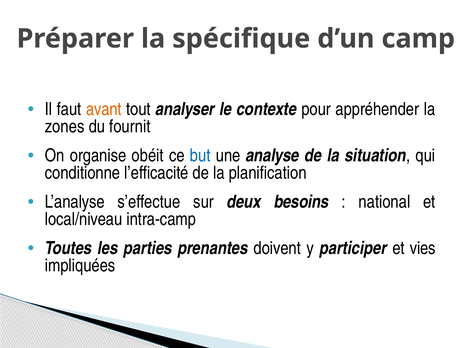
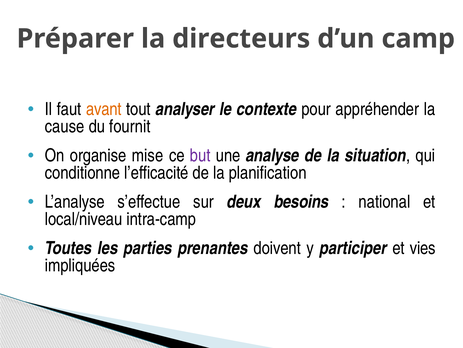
spécifique: spécifique -> directeurs
zones: zones -> cause
obéit: obéit -> mise
but colour: blue -> purple
